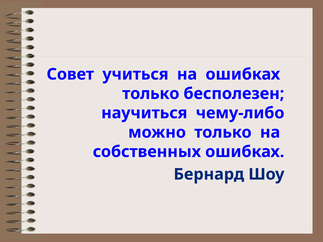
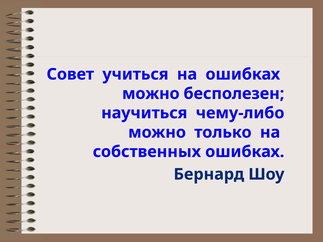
только at (151, 94): только -> можно
